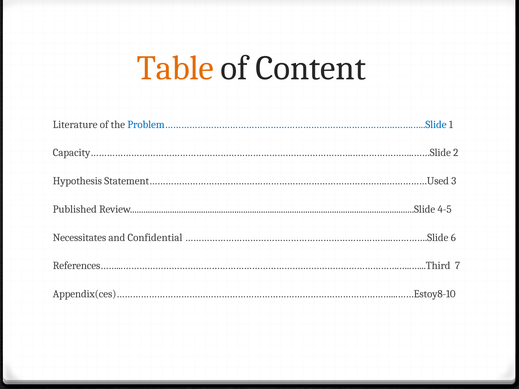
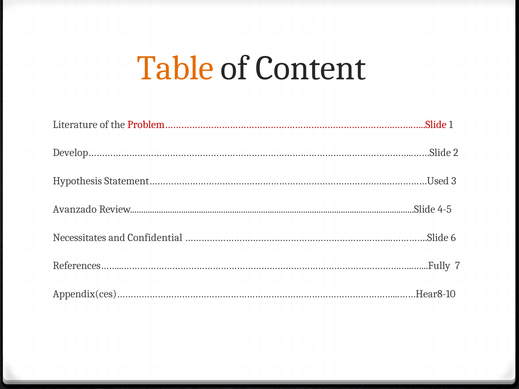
Problem………………………………………………………………………….…….…..Slide colour: blue -> red
Capacity…………………………………………………………………………………….…………………..……Slide: Capacity…………………………………………………………………………………….…………………..……Slide -> Develop…………………………………………………………………………………….…………………..……Slide
Published: Published -> Avanzado
References……...………………………………………………………………………………………….…..…...Third: References……...………………………………………………………………………………………….…..…...Third -> References……...………………………………………………………………………………………….…..…...Fully
Appendix(ces)…………………………………………………………………………………………...……Estoy8-10: Appendix(ces)…………………………………………………………………………………………...……Estoy8-10 -> Appendix(ces)…………………………………………………………………………………………...……Hear8-10
